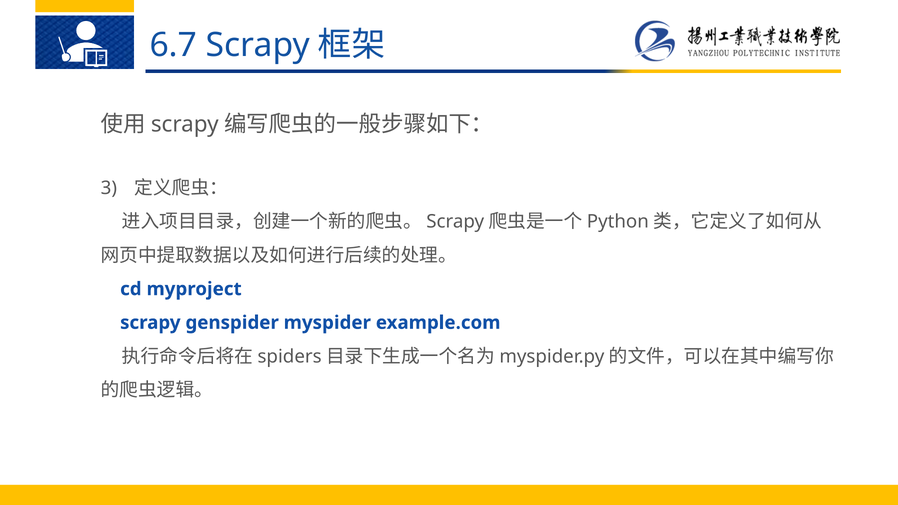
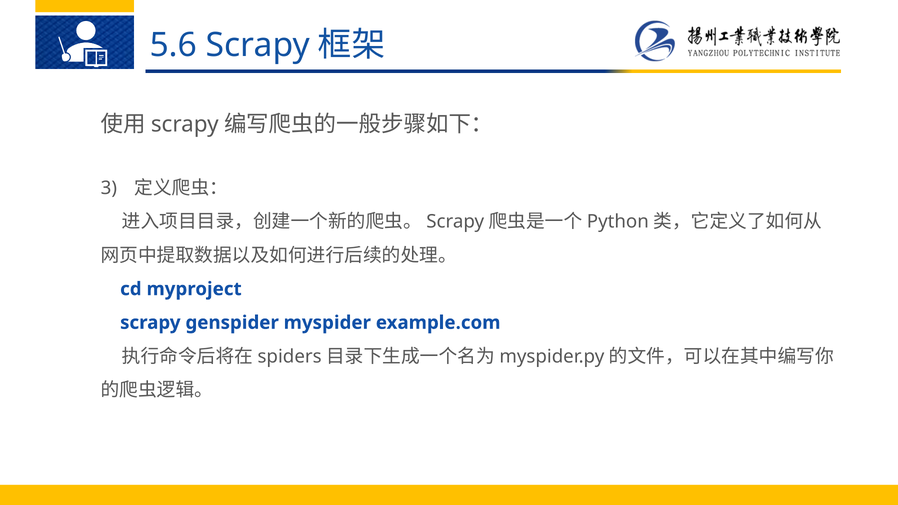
6.7: 6.7 -> 5.6
